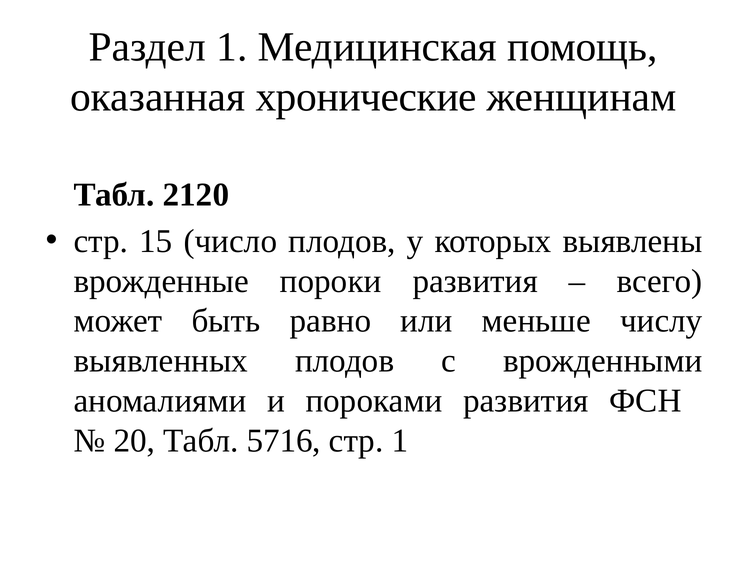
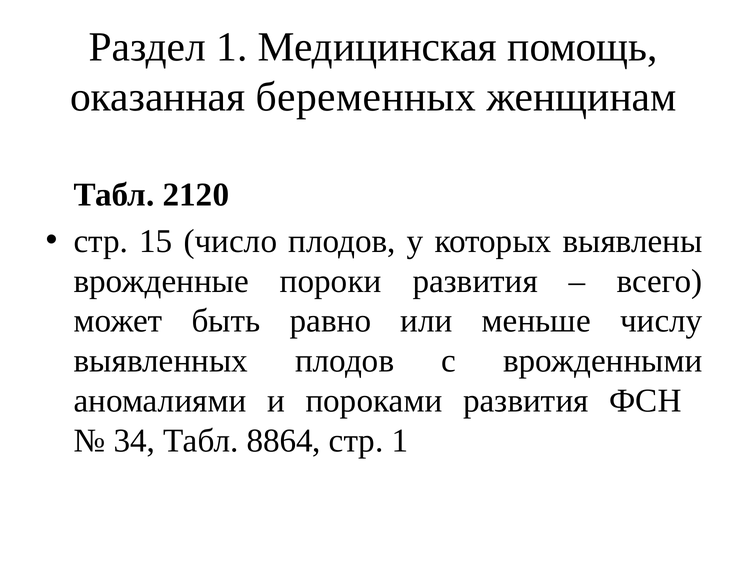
хронические: хронические -> беременных
20: 20 -> 34
5716: 5716 -> 8864
